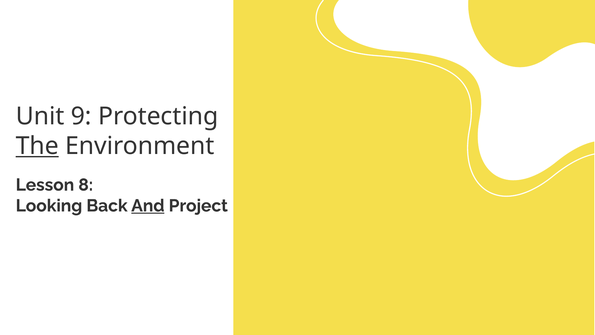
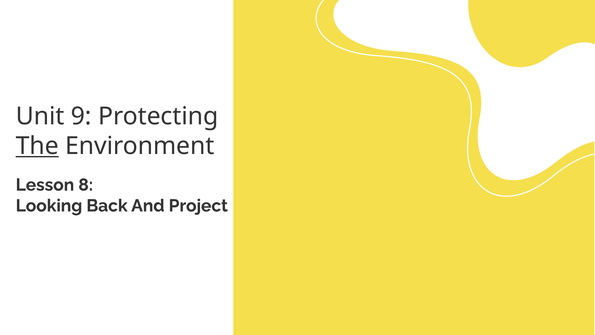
And underline: present -> none
